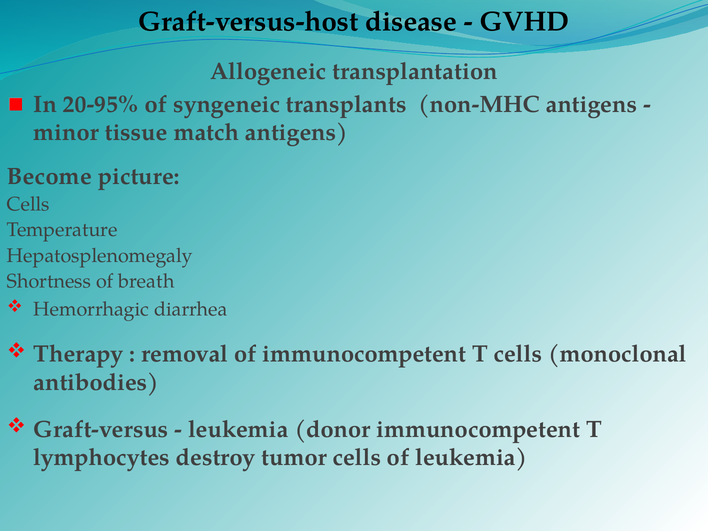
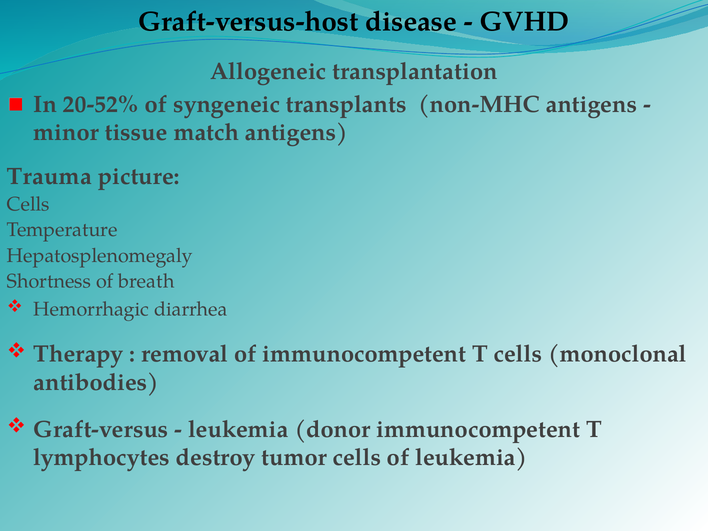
20-95%: 20-95% -> 20-52%
Become: Become -> Trauma
